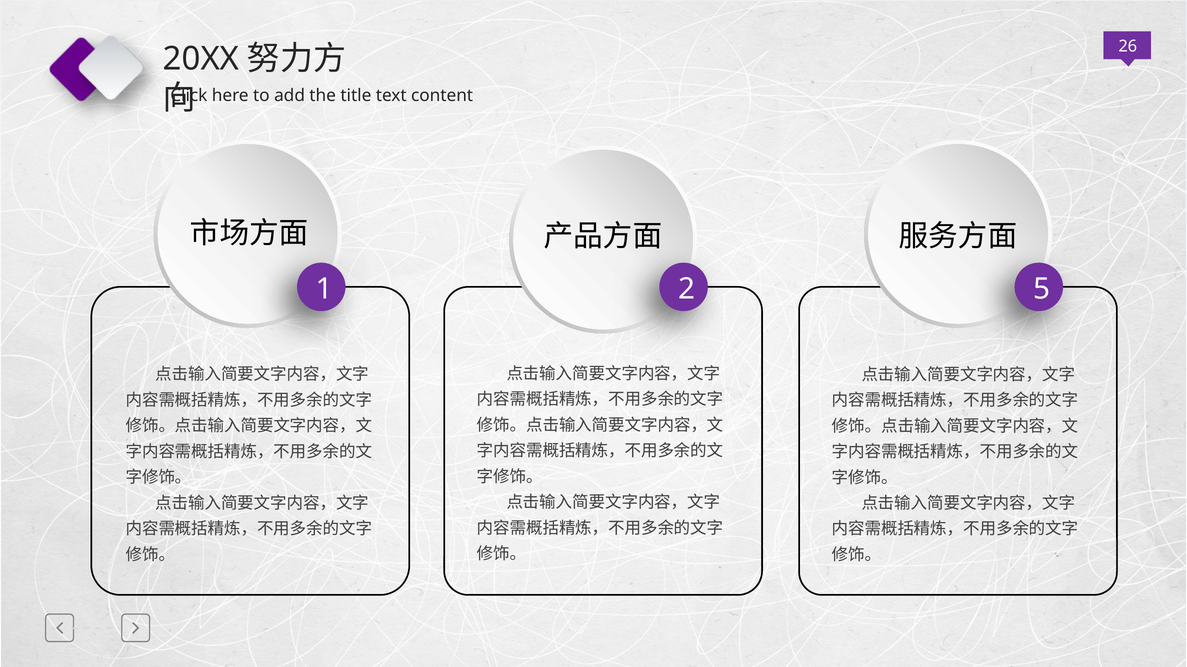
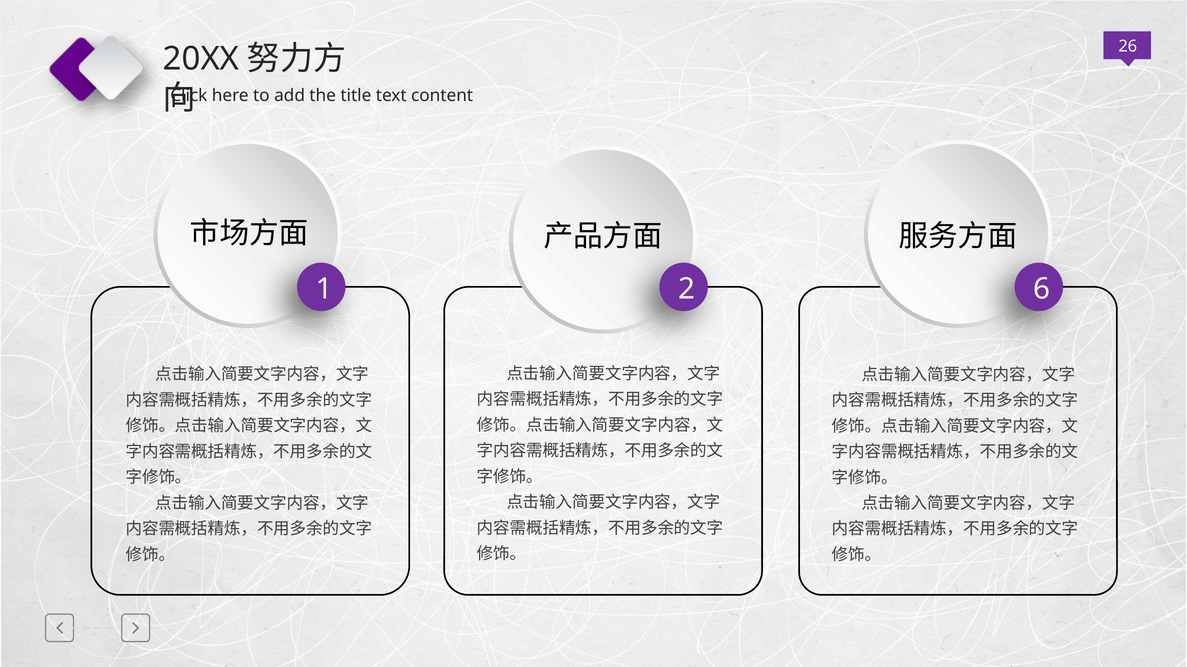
5: 5 -> 6
